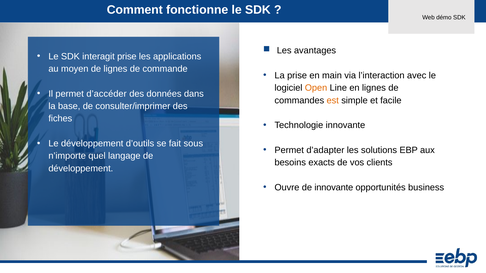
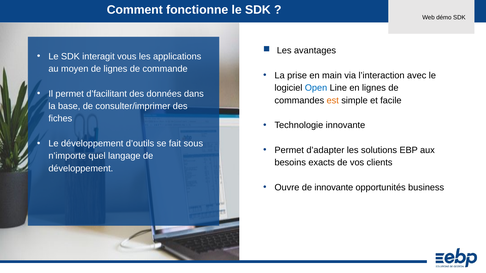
interagit prise: prise -> vous
Open colour: orange -> blue
d’accéder: d’accéder -> d’facilitant
